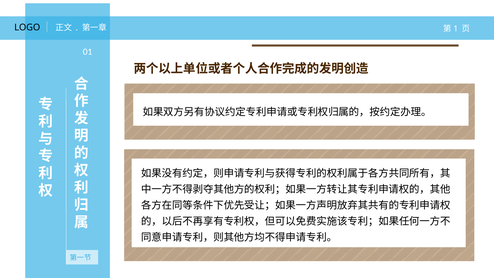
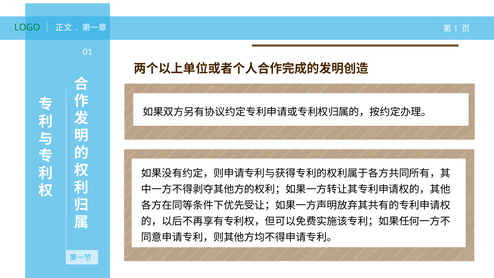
LOGO colour: black -> green
